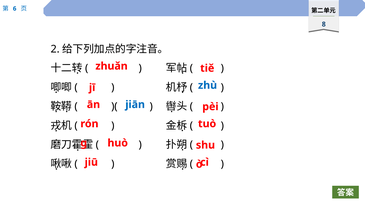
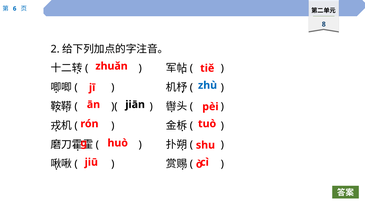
jiān colour: blue -> black
